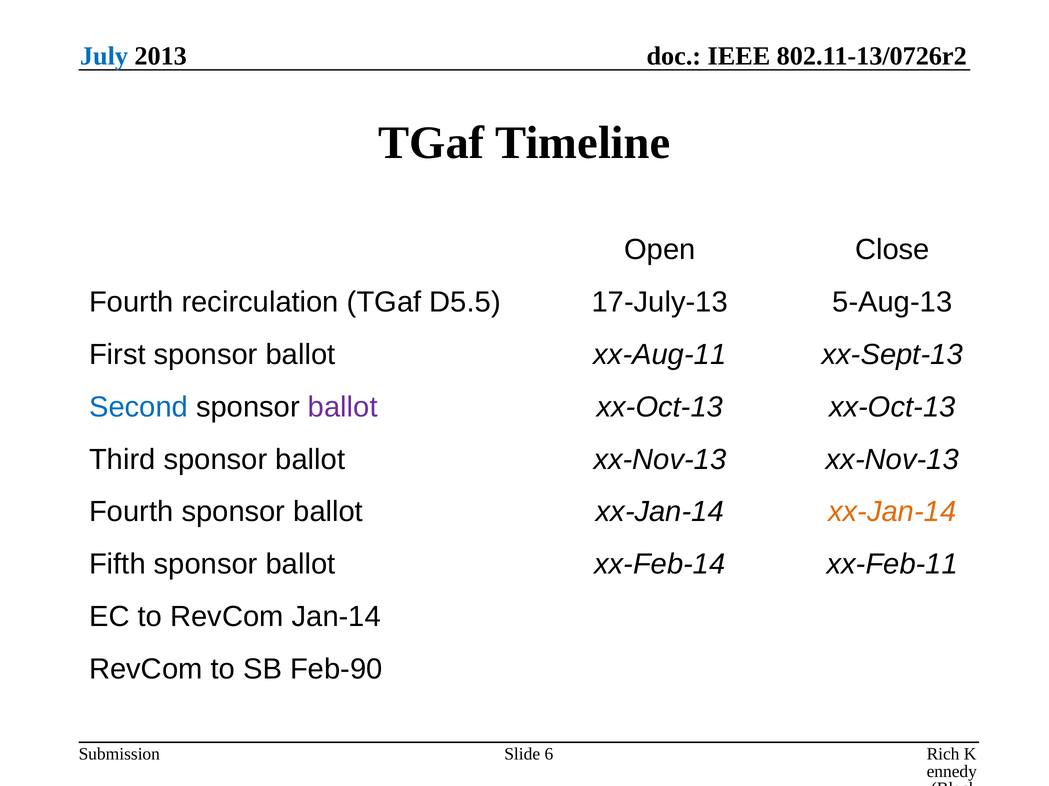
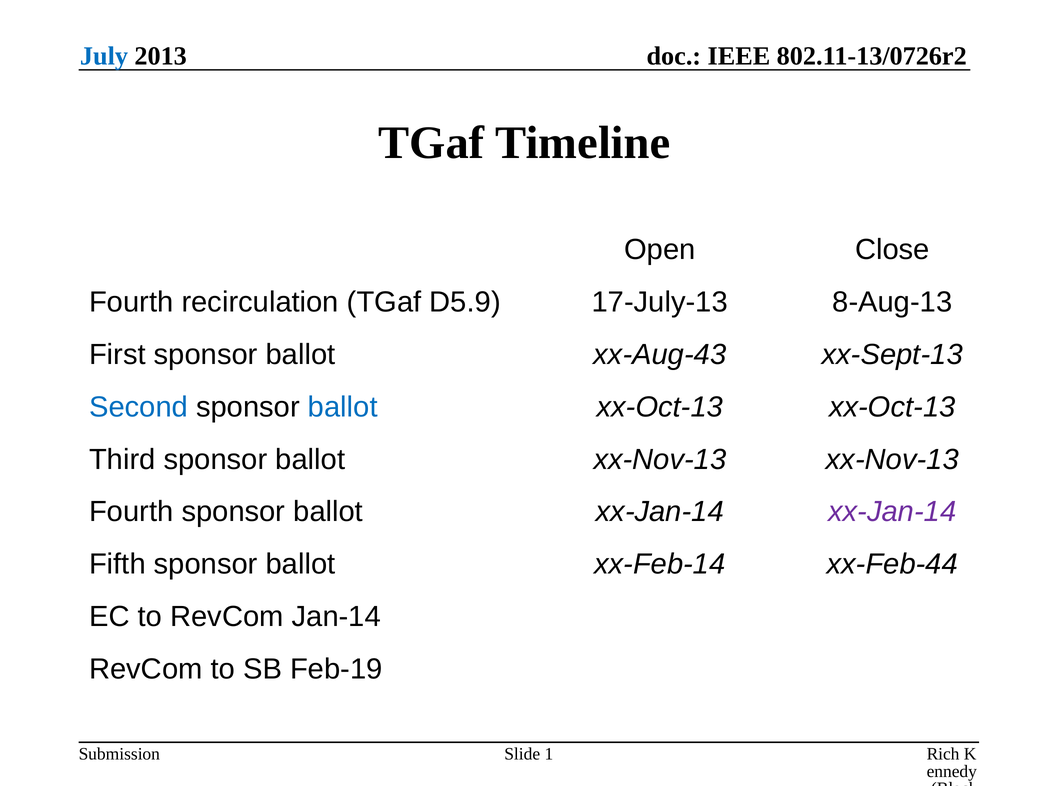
D5.5: D5.5 -> D5.9
5-Aug-13: 5-Aug-13 -> 8-Aug-13
xx-Aug-11: xx-Aug-11 -> xx-Aug-43
ballot at (343, 407) colour: purple -> blue
xx-Jan-14 at (892, 512) colour: orange -> purple
xx-Feb-11: xx-Feb-11 -> xx-Feb-44
Feb-90: Feb-90 -> Feb-19
6: 6 -> 1
